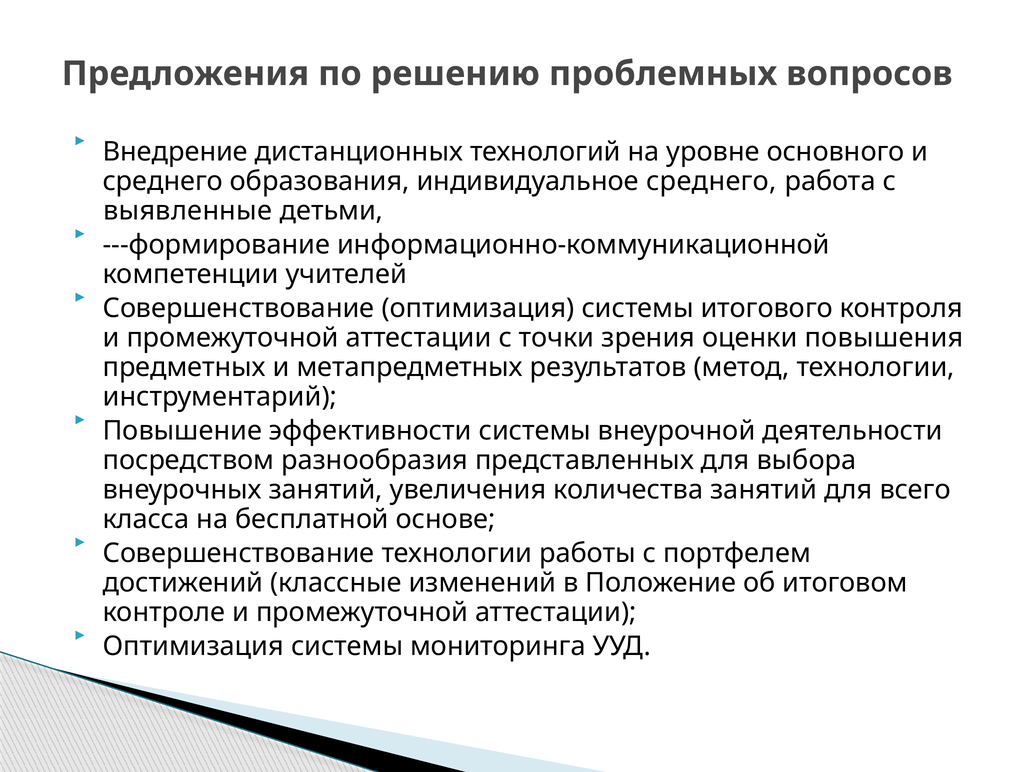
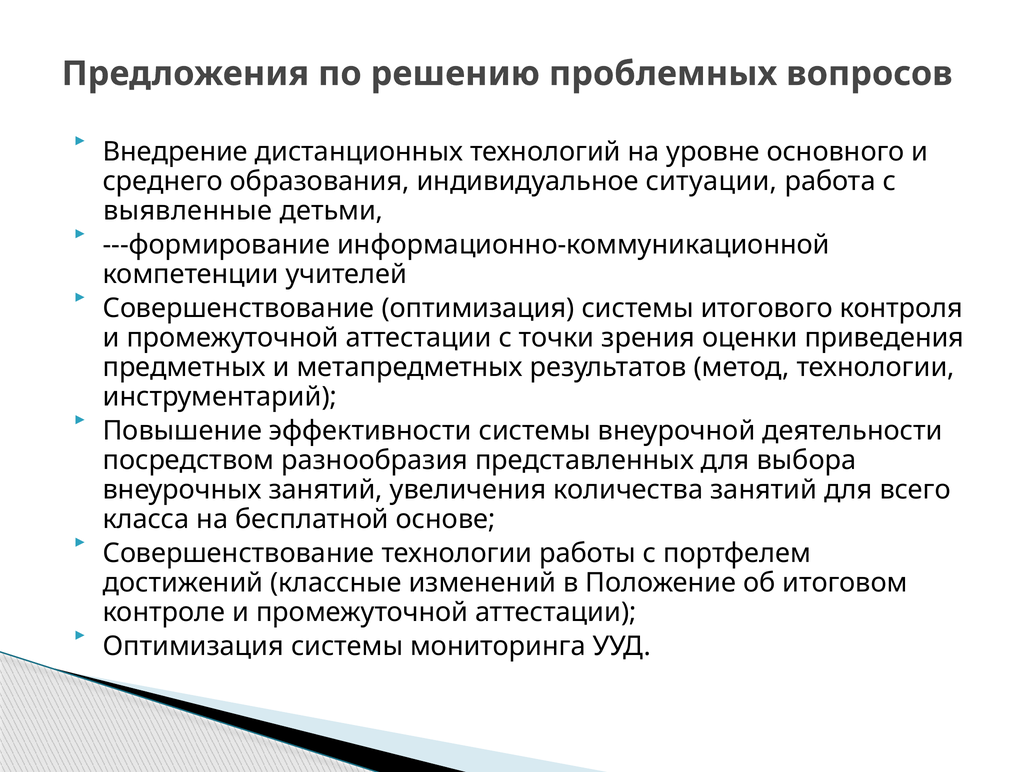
индивидуальное среднего: среднего -> ситуации
повышения: повышения -> приведения
